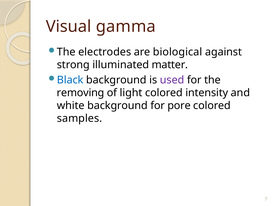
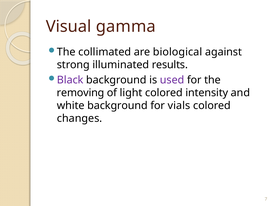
electrodes: electrodes -> collimated
matter: matter -> results
Black colour: blue -> purple
pore: pore -> vials
samples: samples -> changes
